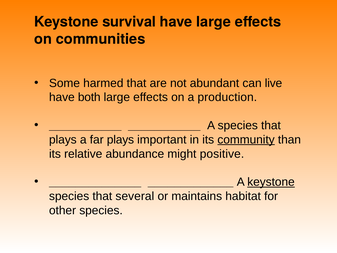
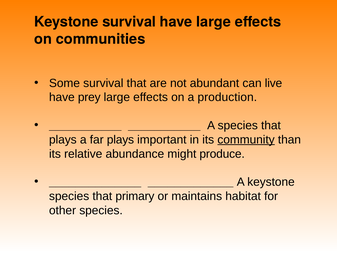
Some harmed: harmed -> survival
both: both -> prey
positive: positive -> produce
keystone at (271, 182) underline: present -> none
several: several -> primary
